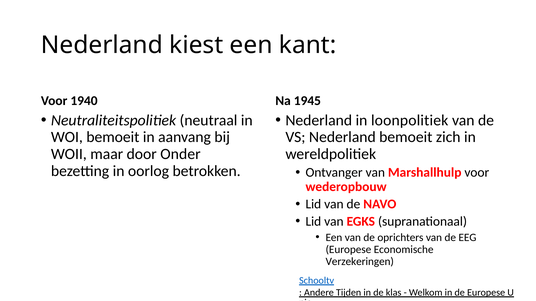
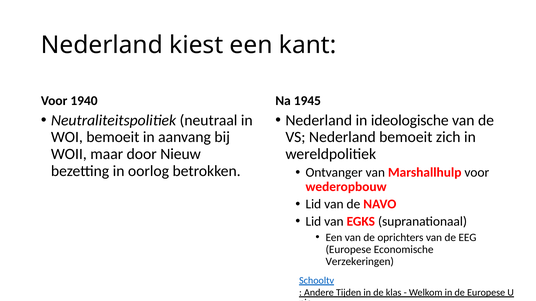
loonpolitiek: loonpolitiek -> ideologische
Onder: Onder -> Nieuw
